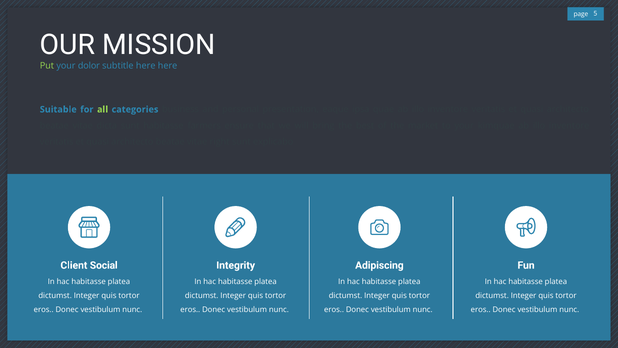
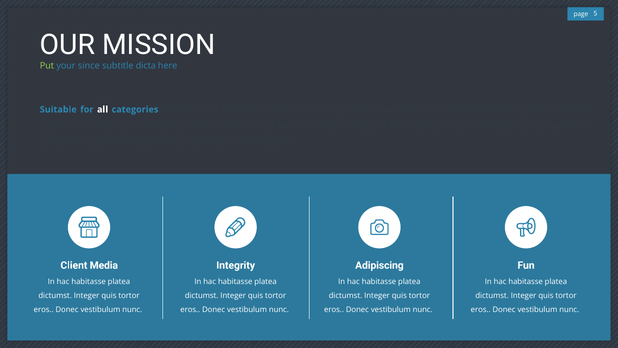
dolor: dolor -> since
subtitle here: here -> dicta
all colour: light green -> white
Social: Social -> Media
